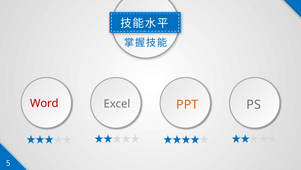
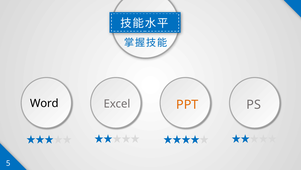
Word colour: red -> black
